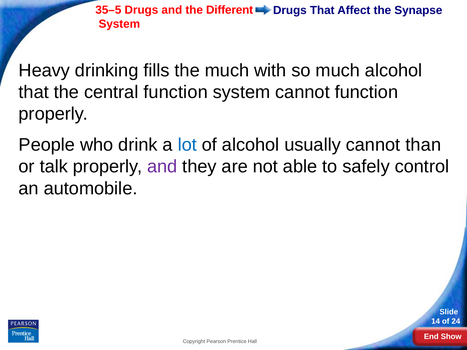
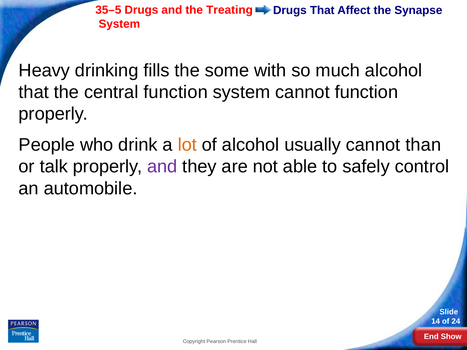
Different: Different -> Treating
the much: much -> some
lot colour: blue -> orange
